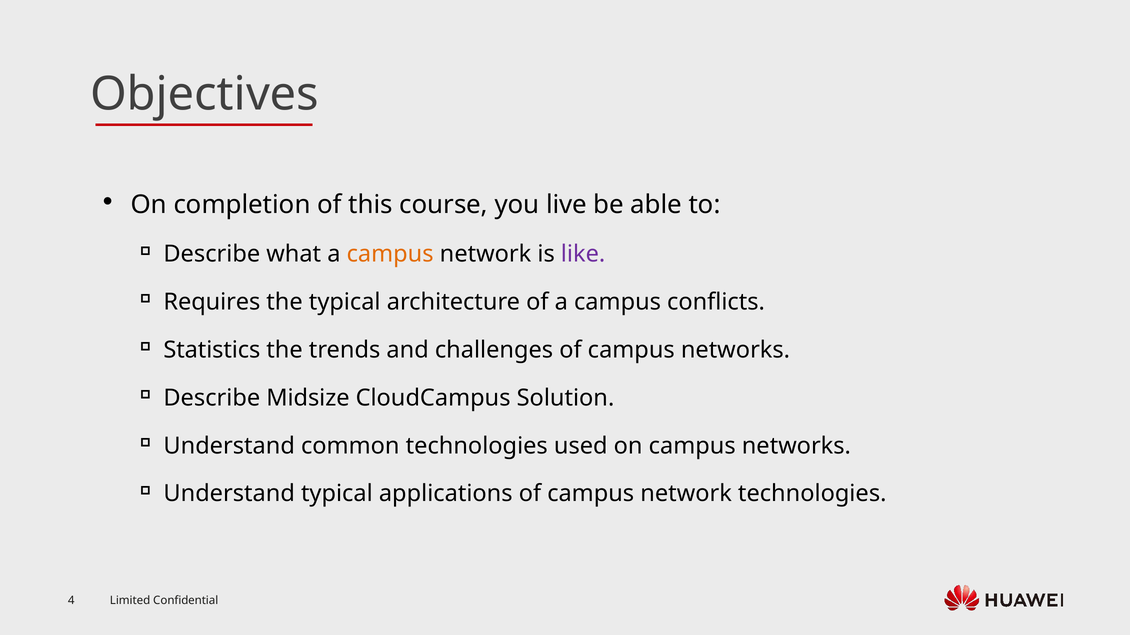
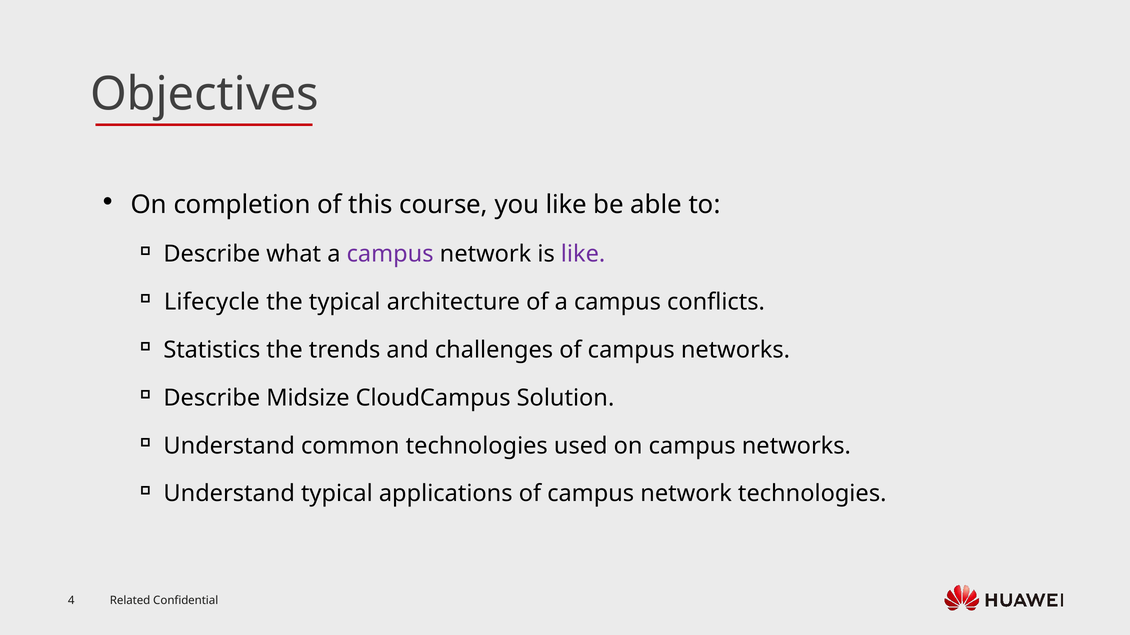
you live: live -> like
campus at (390, 254) colour: orange -> purple
Requires: Requires -> Lifecycle
Limited: Limited -> Related
